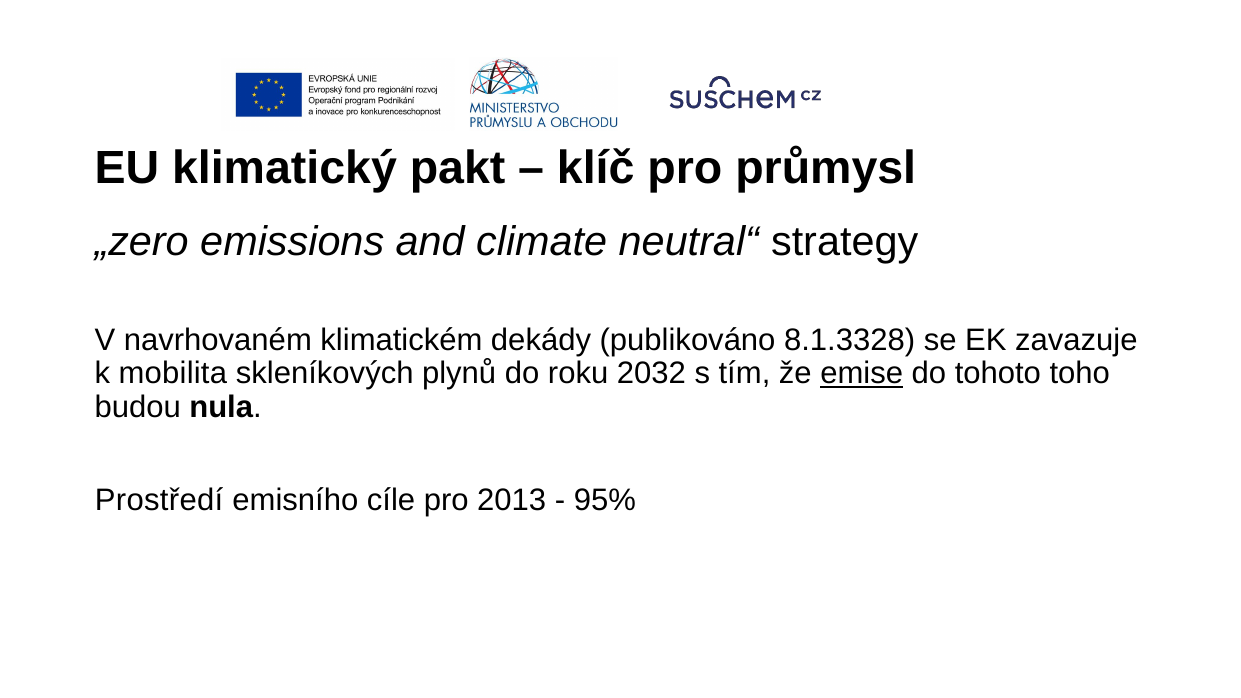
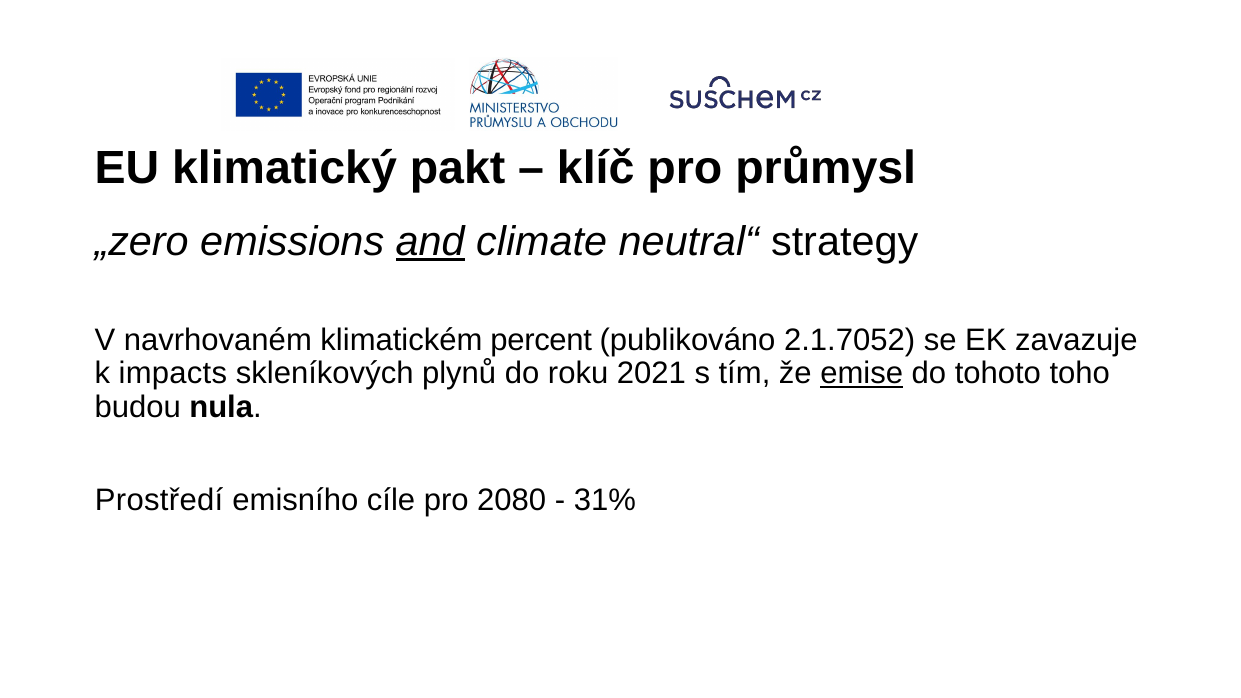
and underline: none -> present
dekády: dekády -> percent
8.1.3328: 8.1.3328 -> 2.1.7052
mobilita: mobilita -> impacts
2032: 2032 -> 2021
2013: 2013 -> 2080
95%: 95% -> 31%
